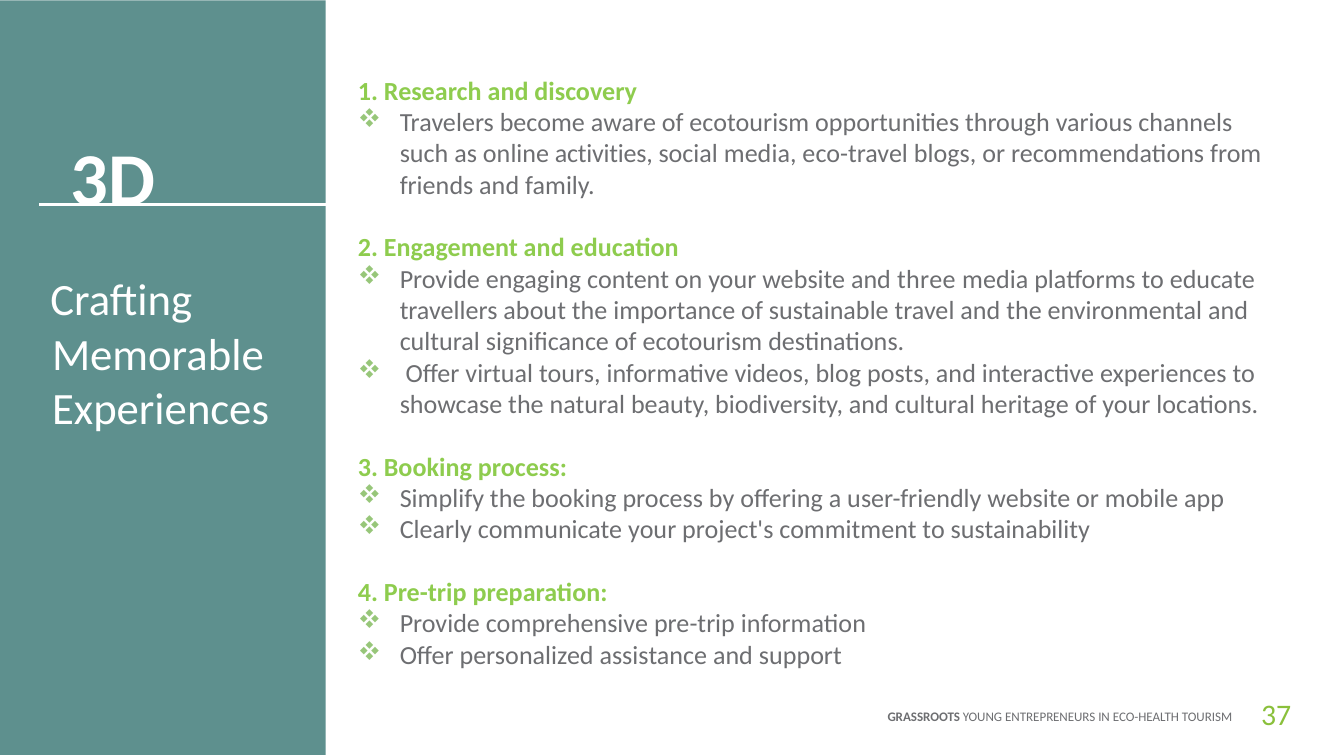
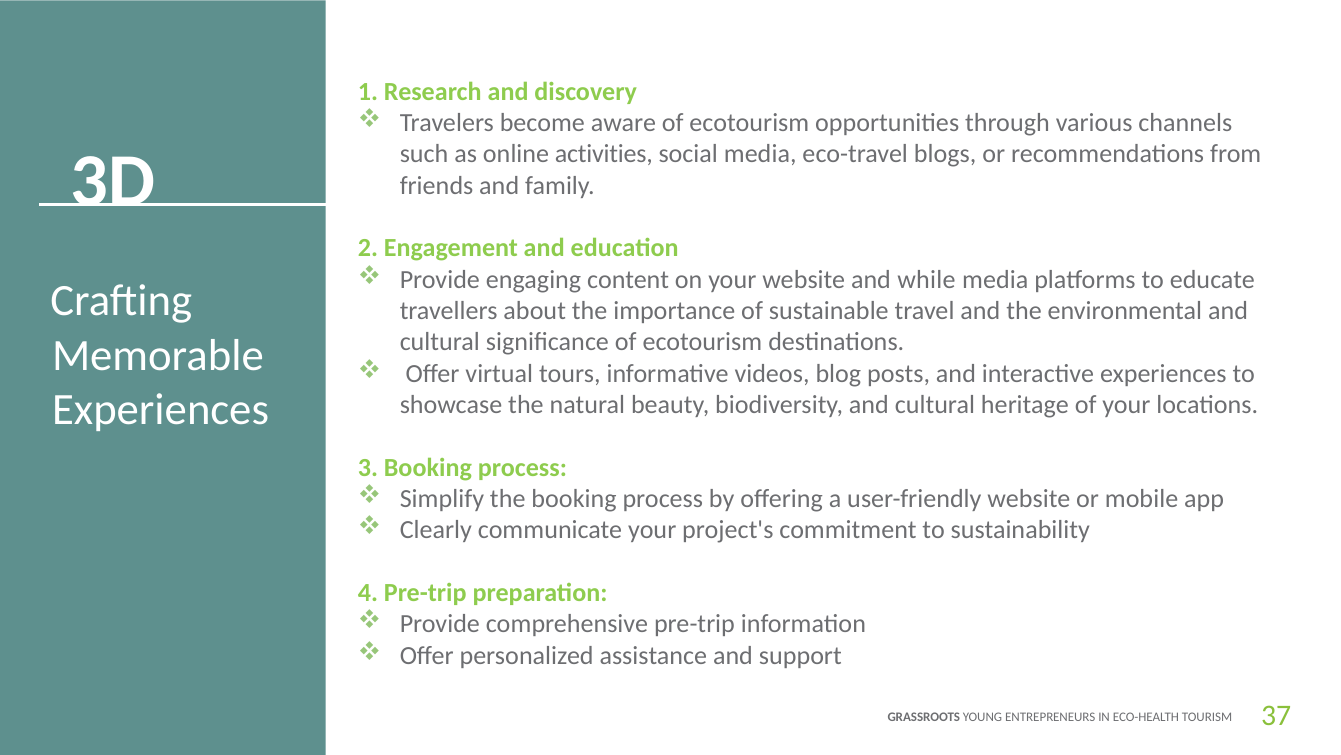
three: three -> while
